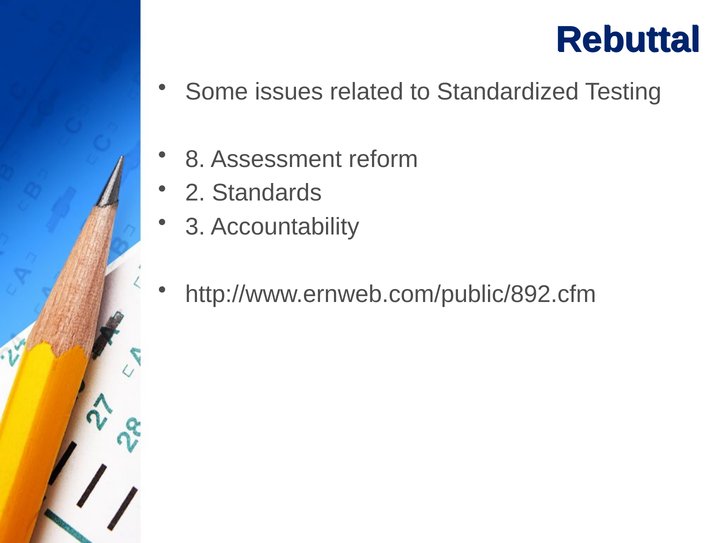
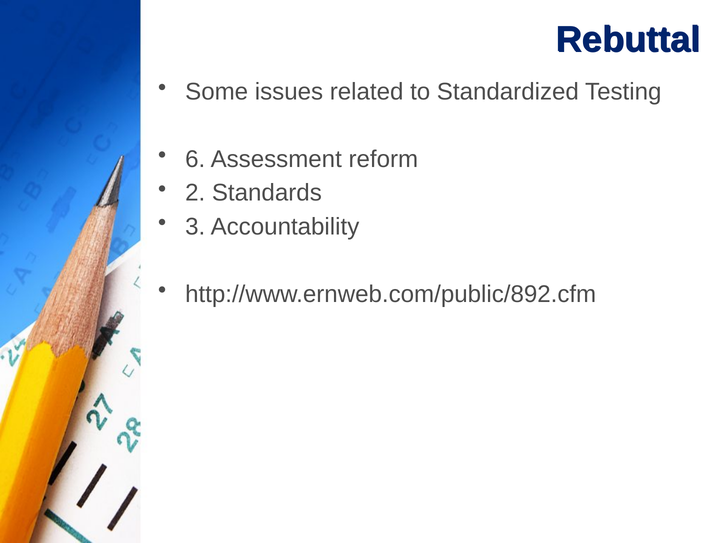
8: 8 -> 6
